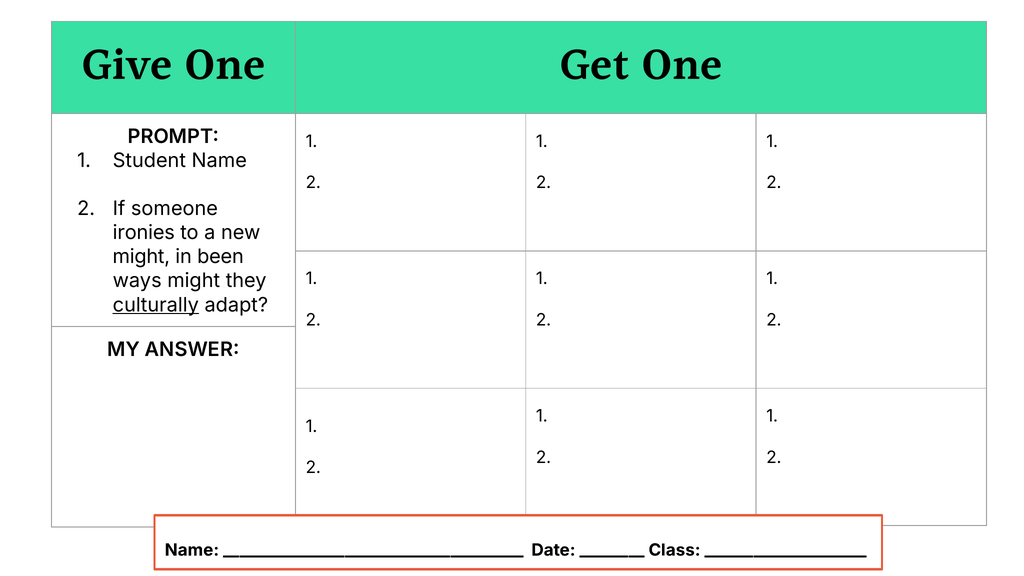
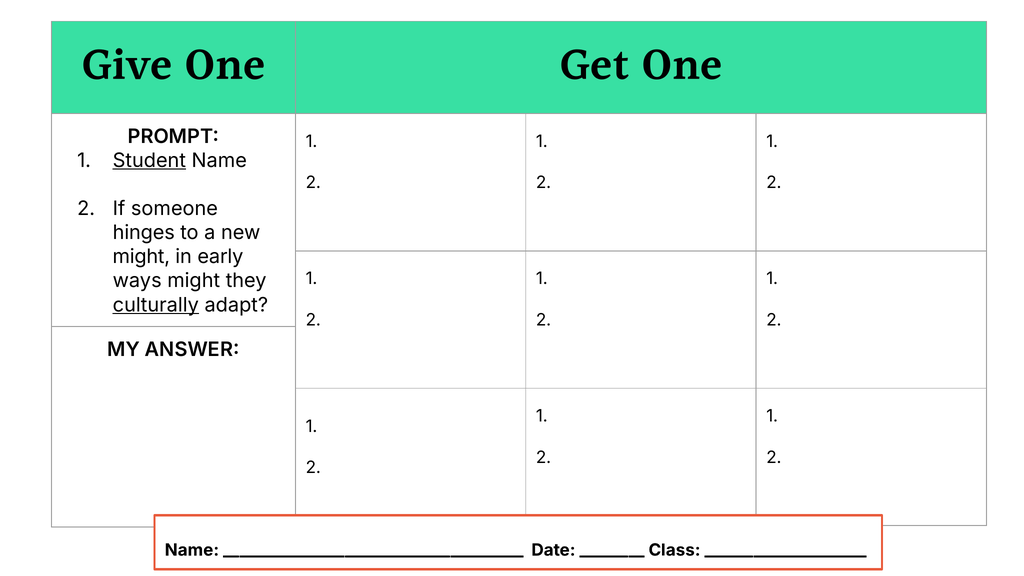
Student underline: none -> present
ironies: ironies -> hinges
been: been -> early
